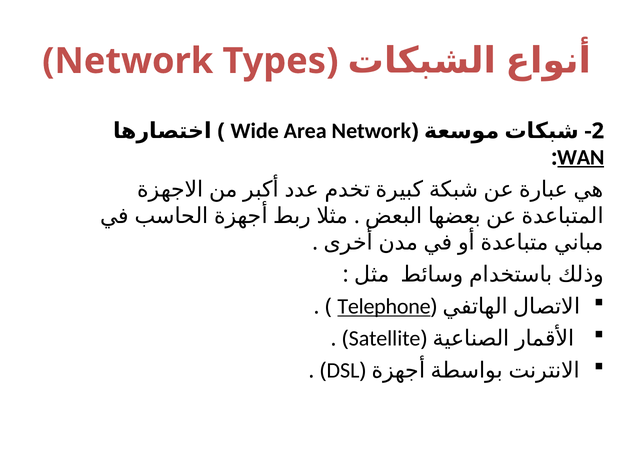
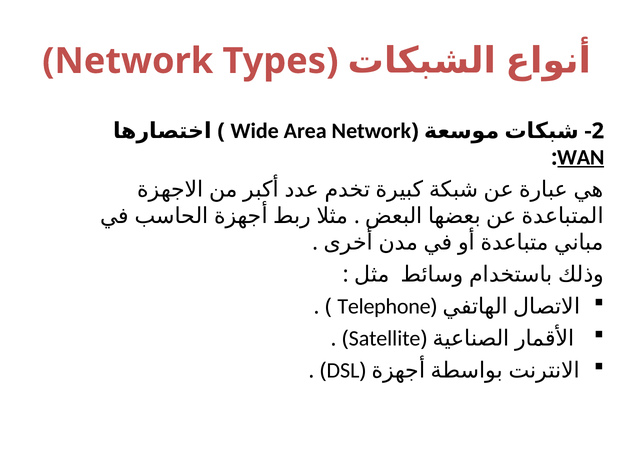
Telephone underline: present -> none
